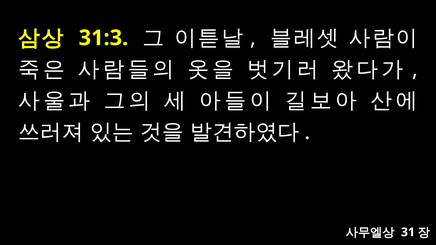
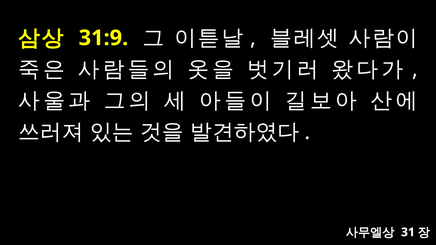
31:3: 31:3 -> 31:9
